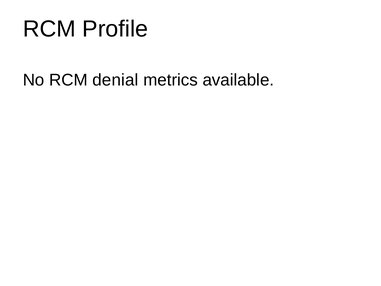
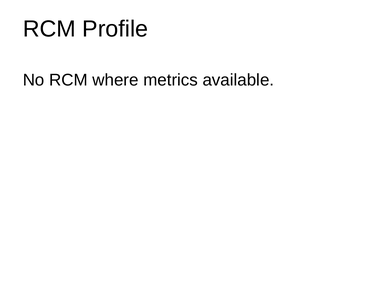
denial: denial -> where
